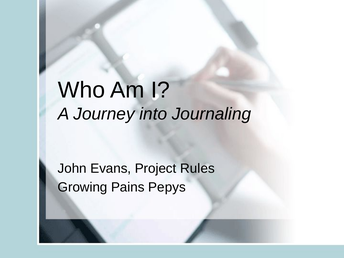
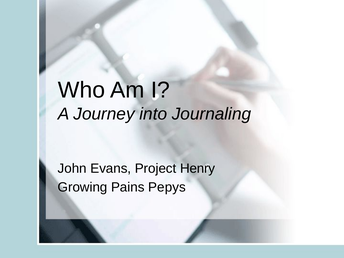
Rules: Rules -> Henry
